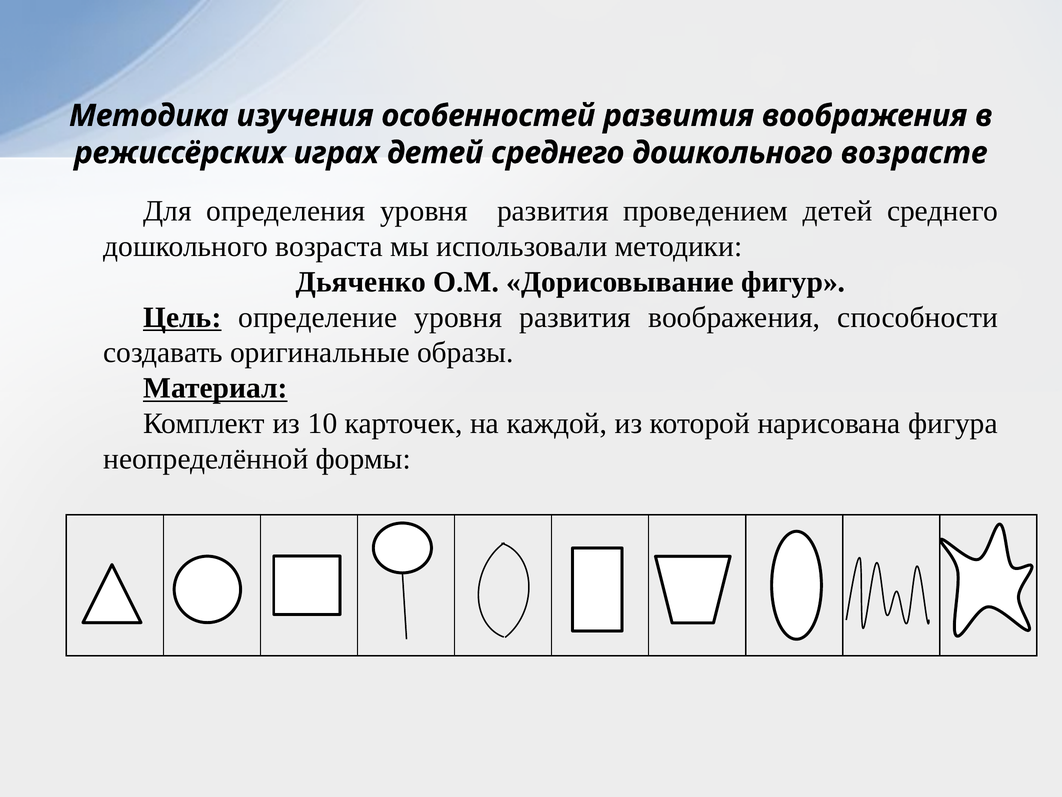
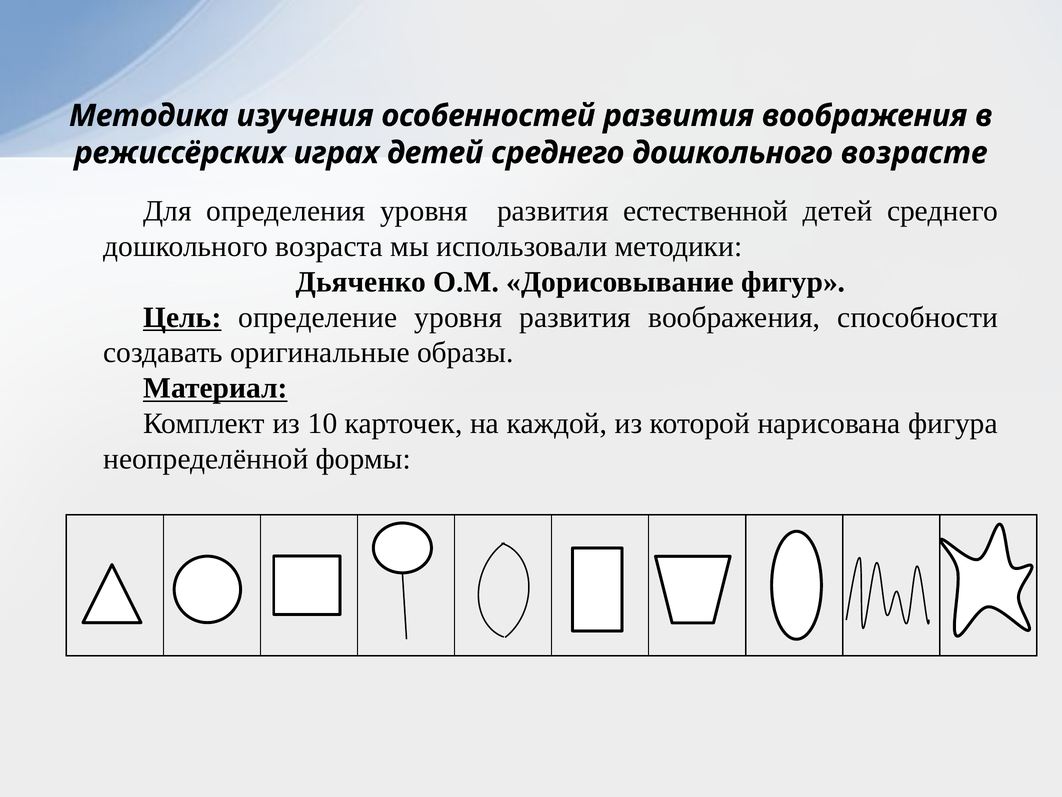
проведением: проведением -> естественной
